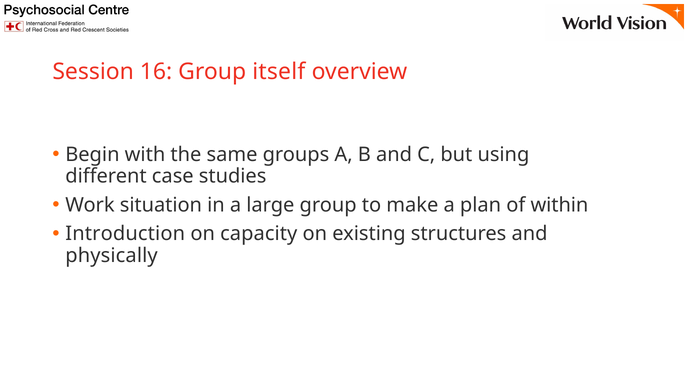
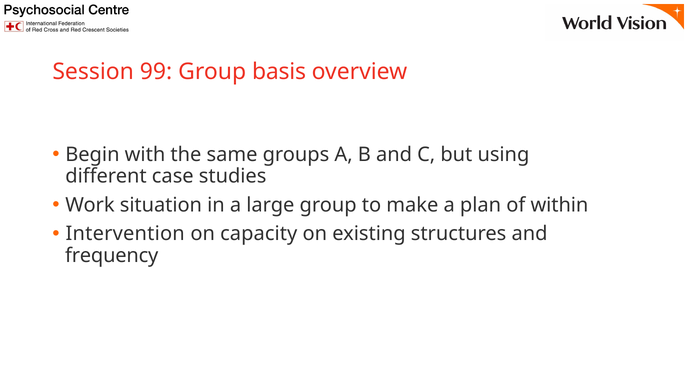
16: 16 -> 99
itself: itself -> basis
Introduction: Introduction -> Intervention
physically: physically -> frequency
